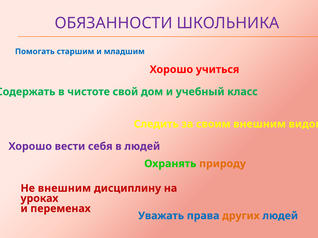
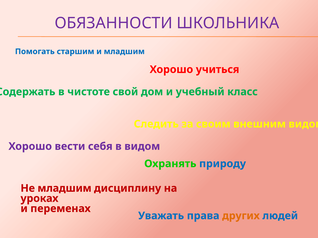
в людей: людей -> видом
природу colour: orange -> blue
Не внешним: внешним -> младшим
